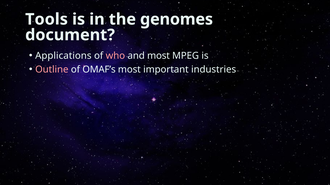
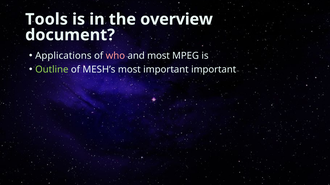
genomes: genomes -> overview
Outline colour: pink -> light green
OMAF’s: OMAF’s -> MESH’s
important industries: industries -> important
